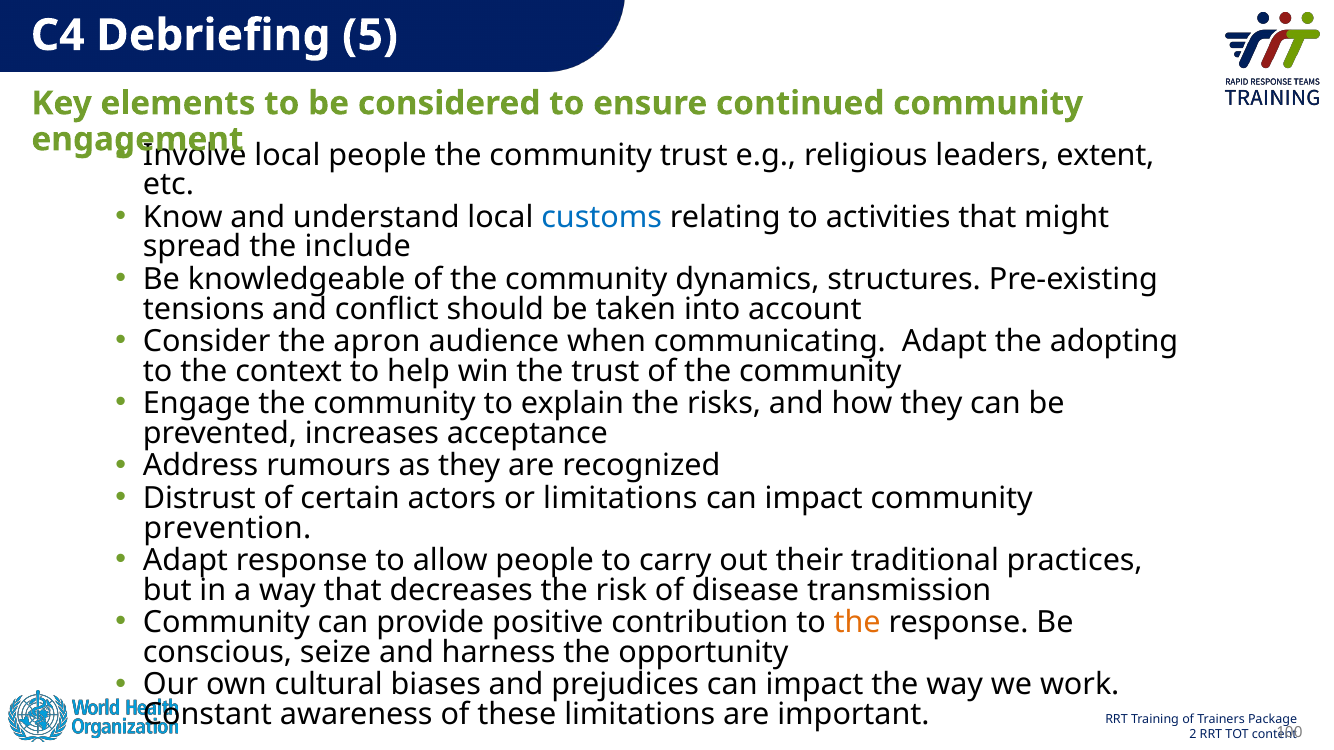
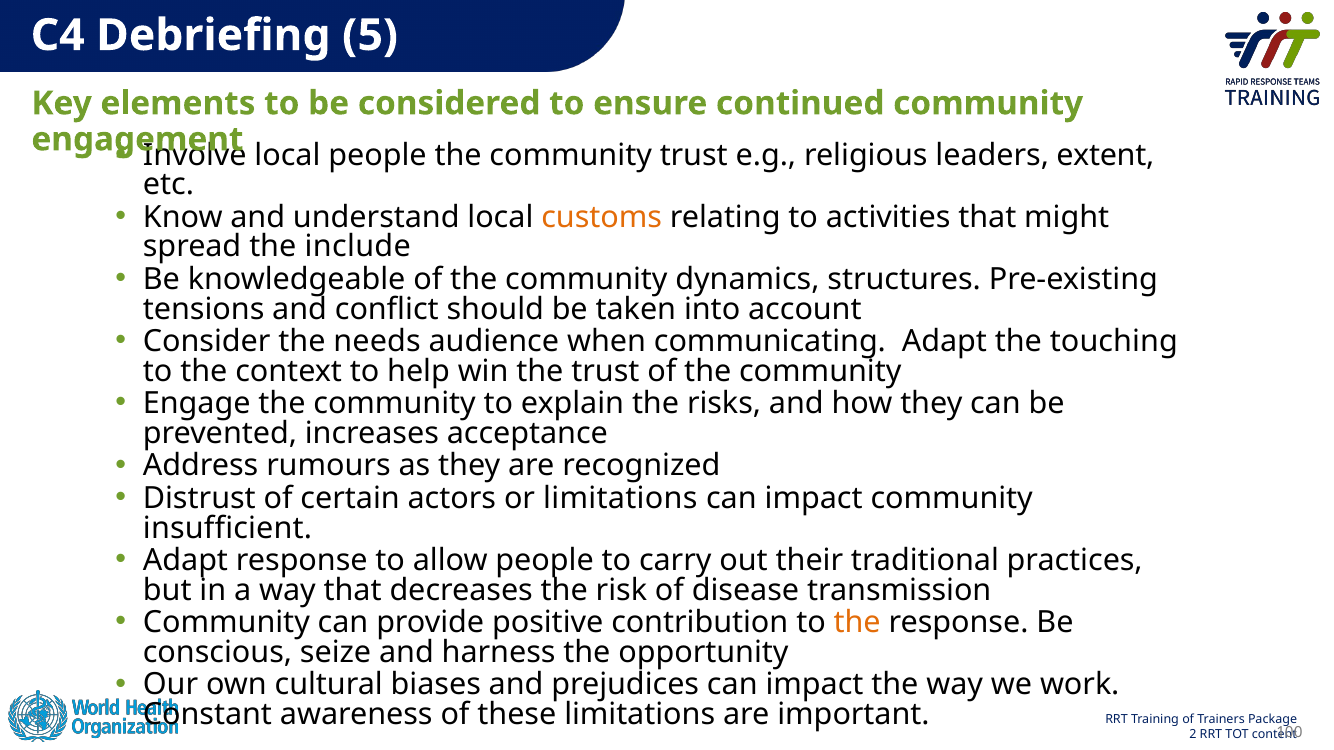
customs colour: blue -> orange
apron: apron -> needs
adopting: adopting -> touching
prevention: prevention -> insufficient
